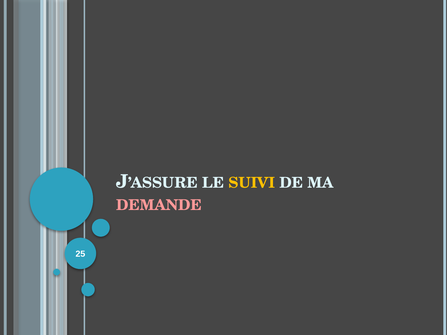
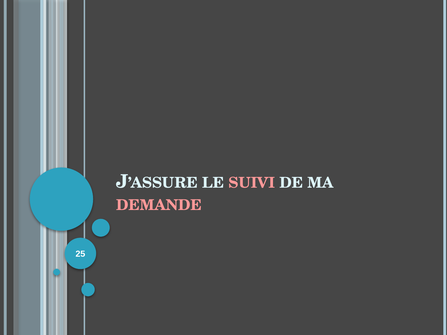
SUIVI colour: yellow -> pink
